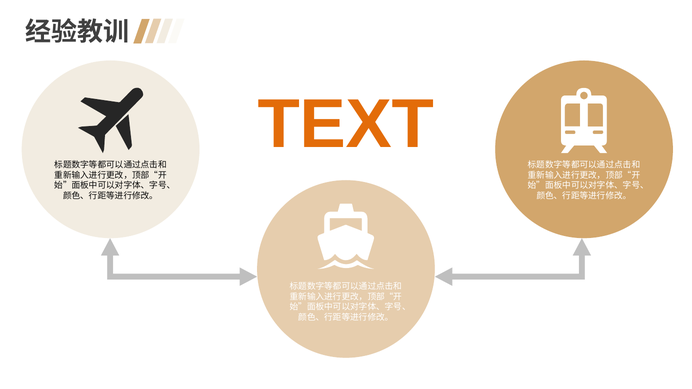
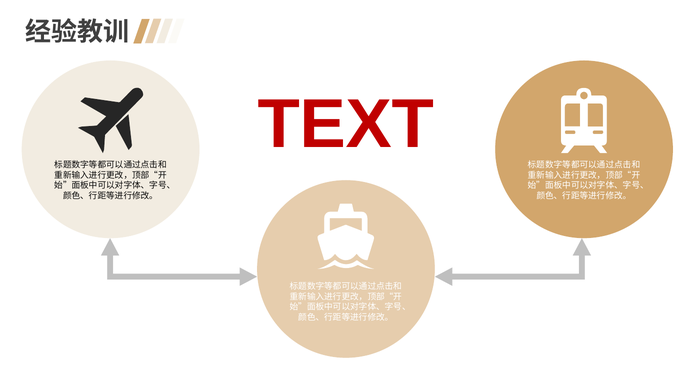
TEXT colour: orange -> red
